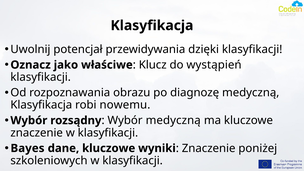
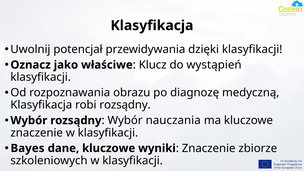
robi nowemu: nowemu -> rozsądny
Wybór medyczną: medyczną -> nauczania
poniżej: poniżej -> zbiorze
